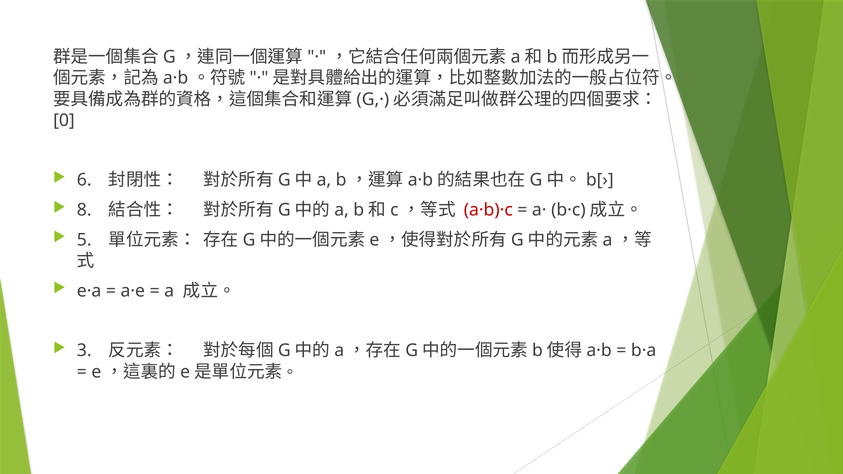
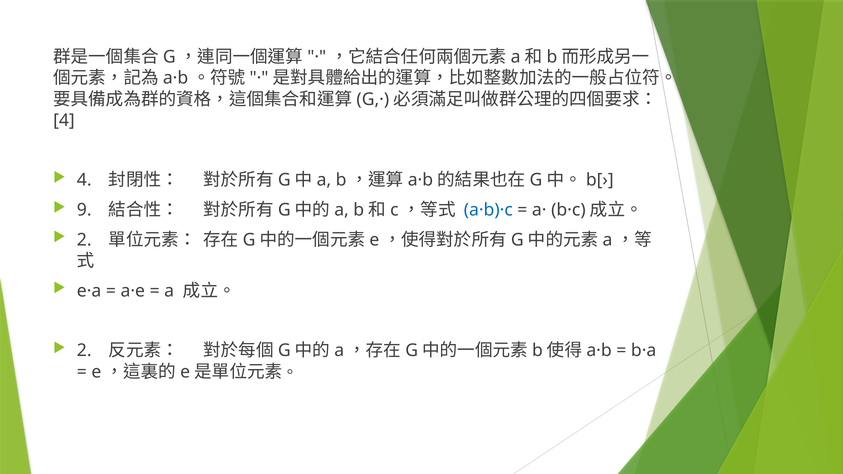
0 at (64, 120): 0 -> 4
6 at (84, 180): 6 -> 4
8: 8 -> 9
a·b)·c colour: red -> blue
5 at (84, 240): 5 -> 2
3 at (84, 351): 3 -> 2
